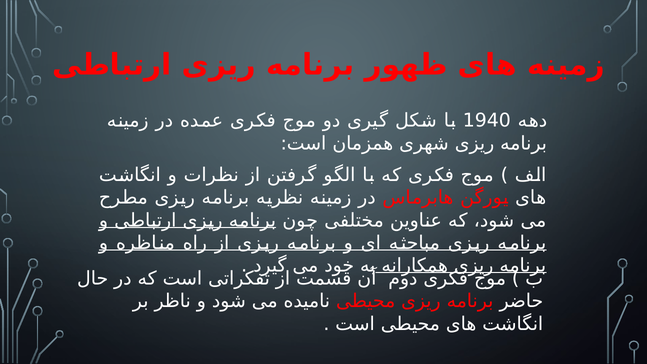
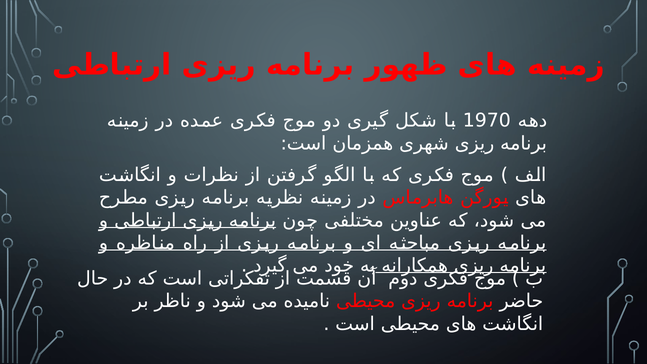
1940: 1940 -> 1970
